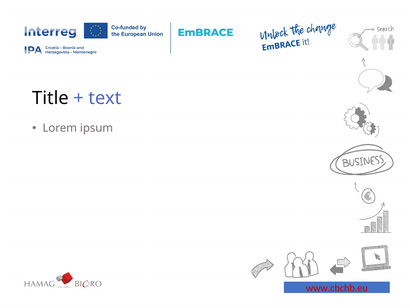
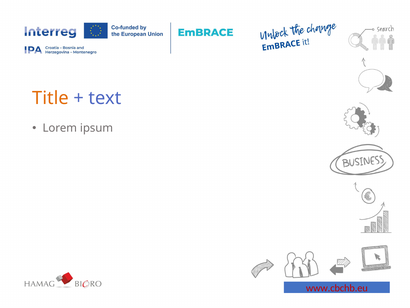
Title colour: black -> orange
